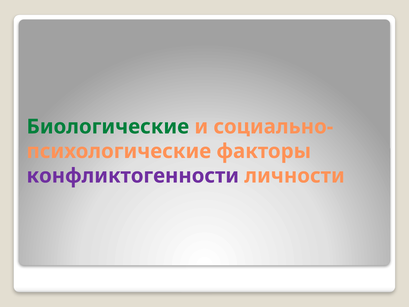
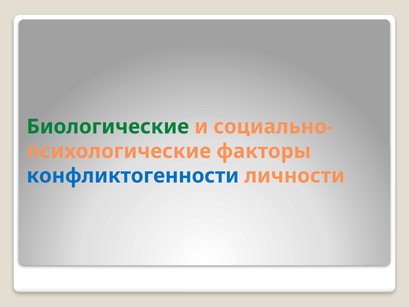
конфликтогенности colour: purple -> blue
